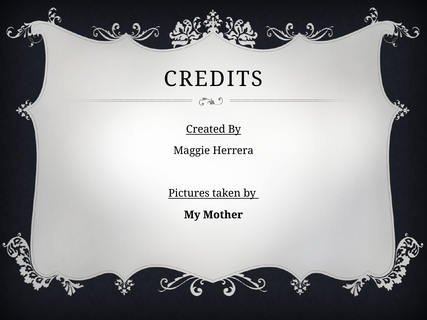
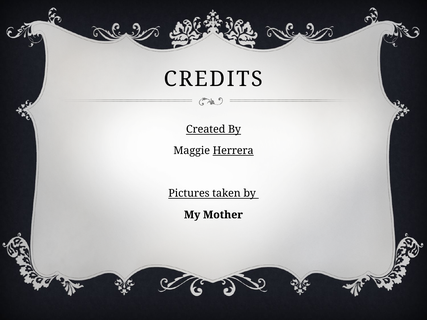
Herrera underline: none -> present
